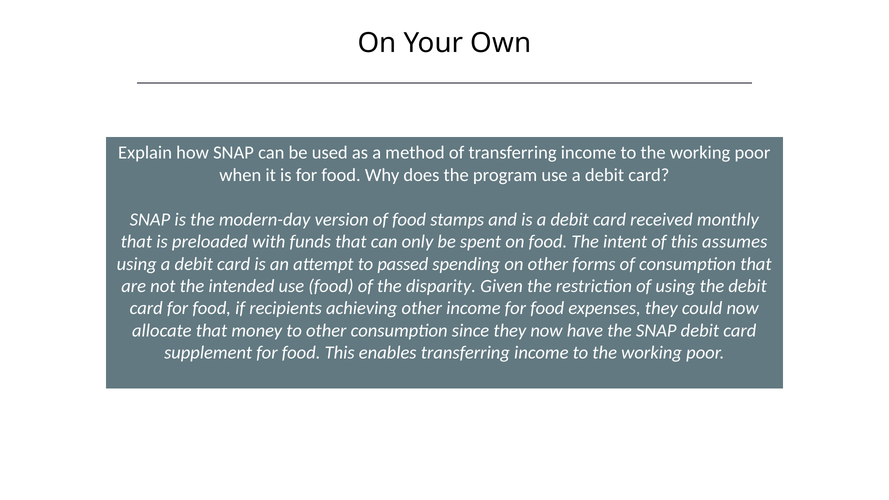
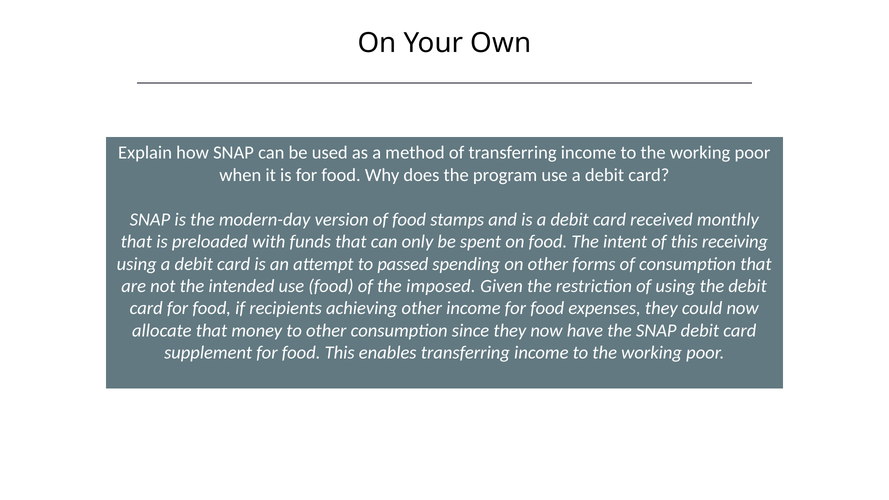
assumes: assumes -> receiving
disparity: disparity -> imposed
